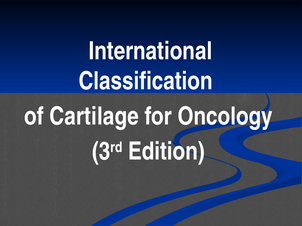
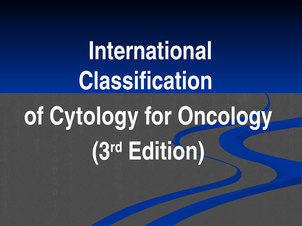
Cartilage: Cartilage -> Cytology
